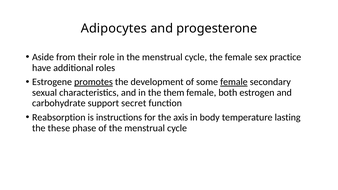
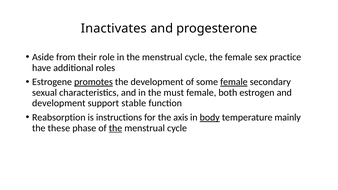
Adipocytes: Adipocytes -> Inactivates
them: them -> must
carbohydrate at (59, 103): carbohydrate -> development
secret: secret -> stable
body underline: none -> present
lasting: lasting -> mainly
the at (116, 128) underline: none -> present
